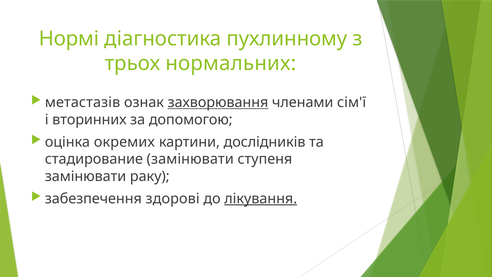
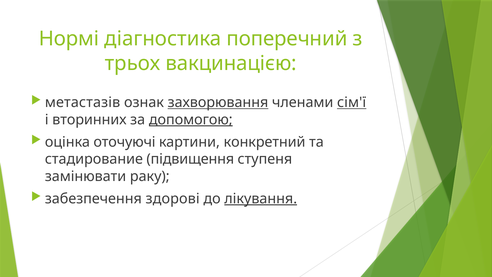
пухлинному: пухлинному -> поперечний
нормальних: нормальних -> вакцинацією
сім'ї underline: none -> present
допомогою underline: none -> present
окремих: окремих -> оточуючі
дослідників: дослідників -> конкретний
стадирование замінювати: замінювати -> підвищення
